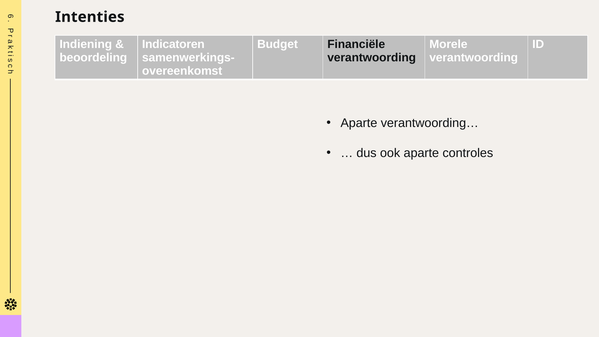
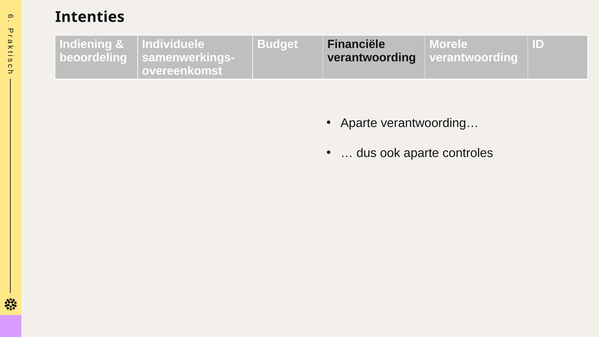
Indicatoren: Indicatoren -> Individuele
